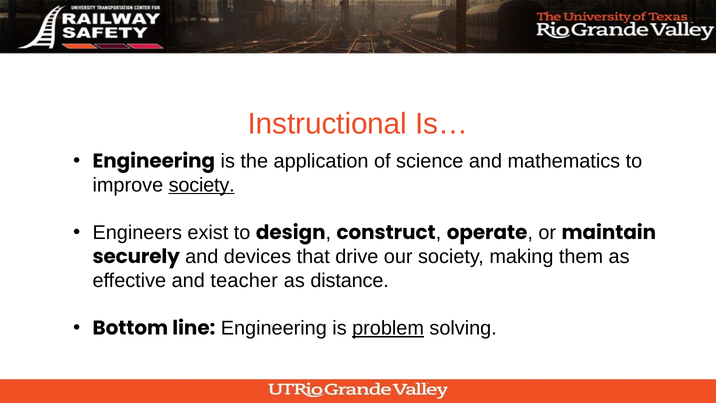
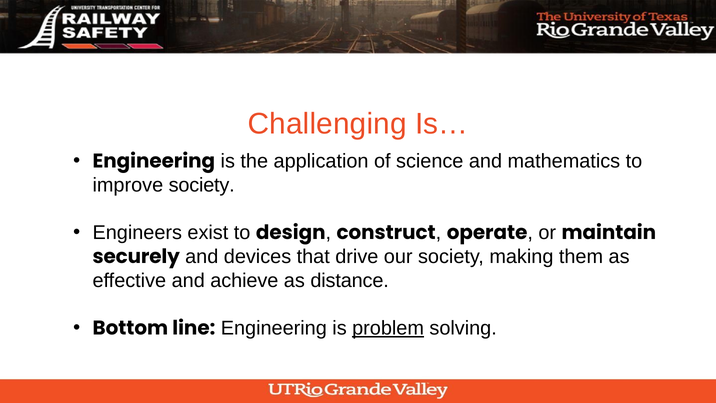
Instructional: Instructional -> Challenging
society at (202, 185) underline: present -> none
teacher: teacher -> achieve
